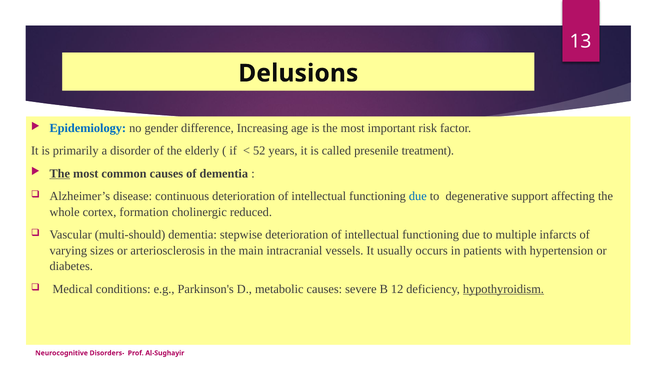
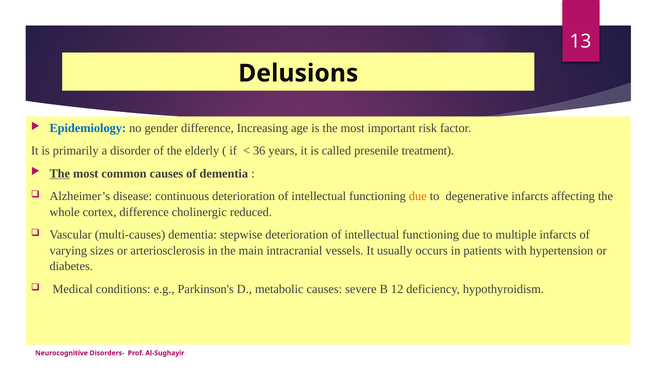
52: 52 -> 36
due at (418, 196) colour: blue -> orange
degenerative support: support -> infarcts
cortex formation: formation -> difference
multi-should: multi-should -> multi-causes
hypothyroidism underline: present -> none
